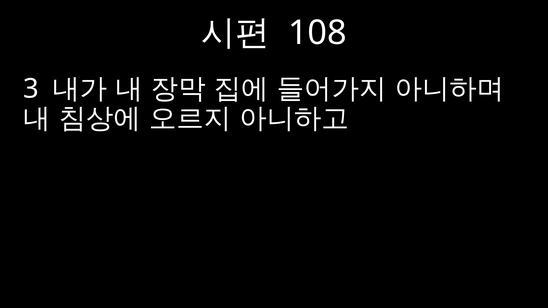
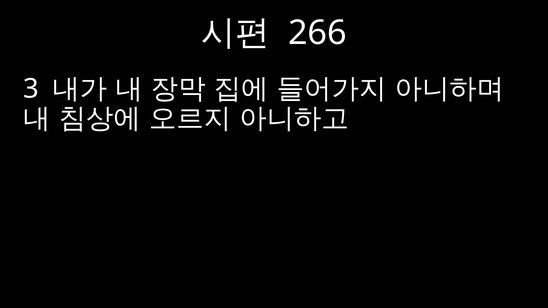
108: 108 -> 266
